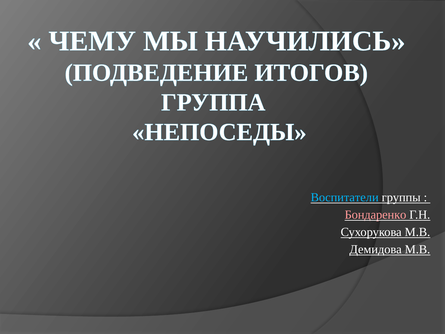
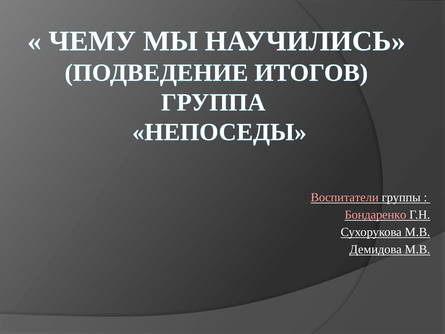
Воспитатели colour: light blue -> pink
